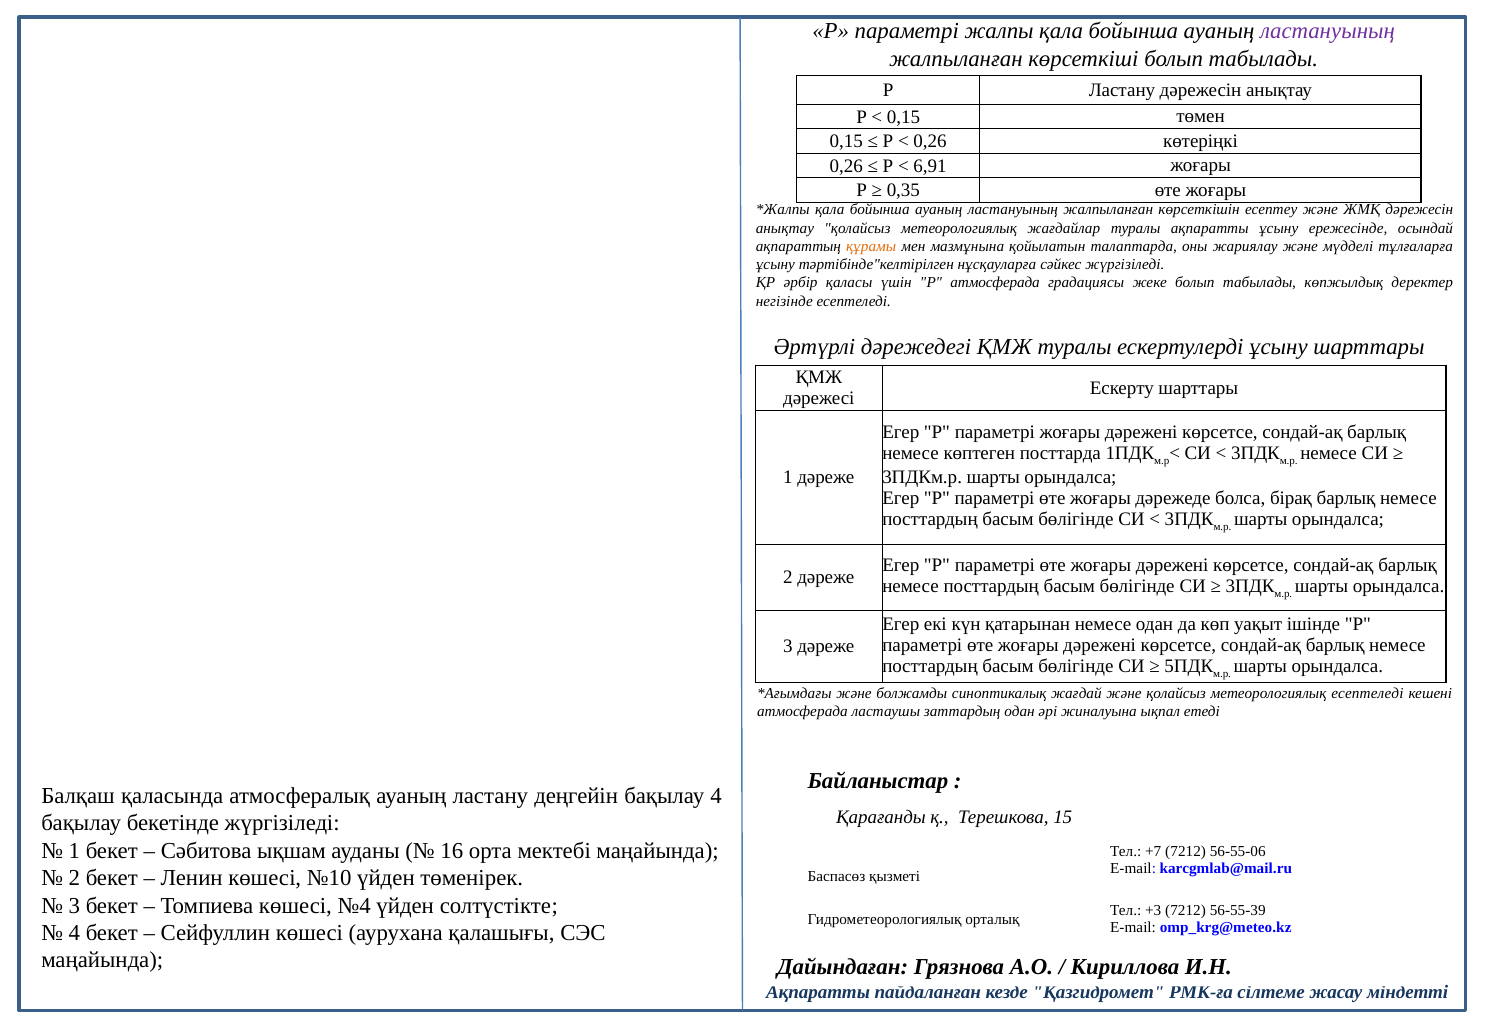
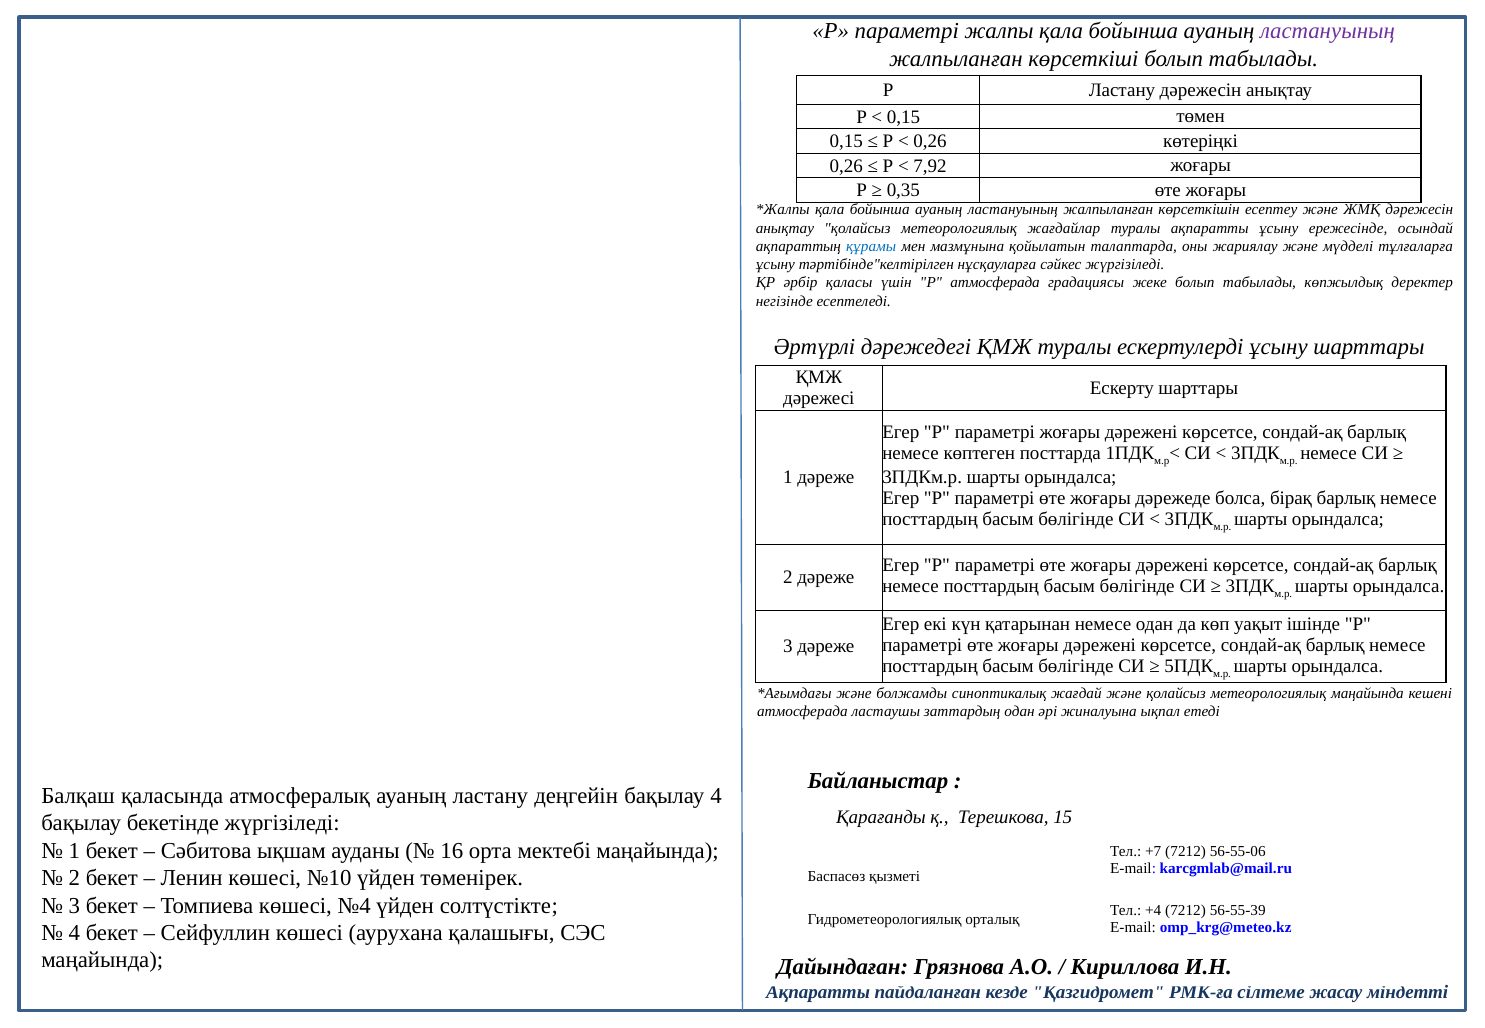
6,91: 6,91 -> 7,92
құрамы colour: orange -> blue
метеорологиялық есептеледі: есептеледі -> маңайында
+3: +3 -> +4
